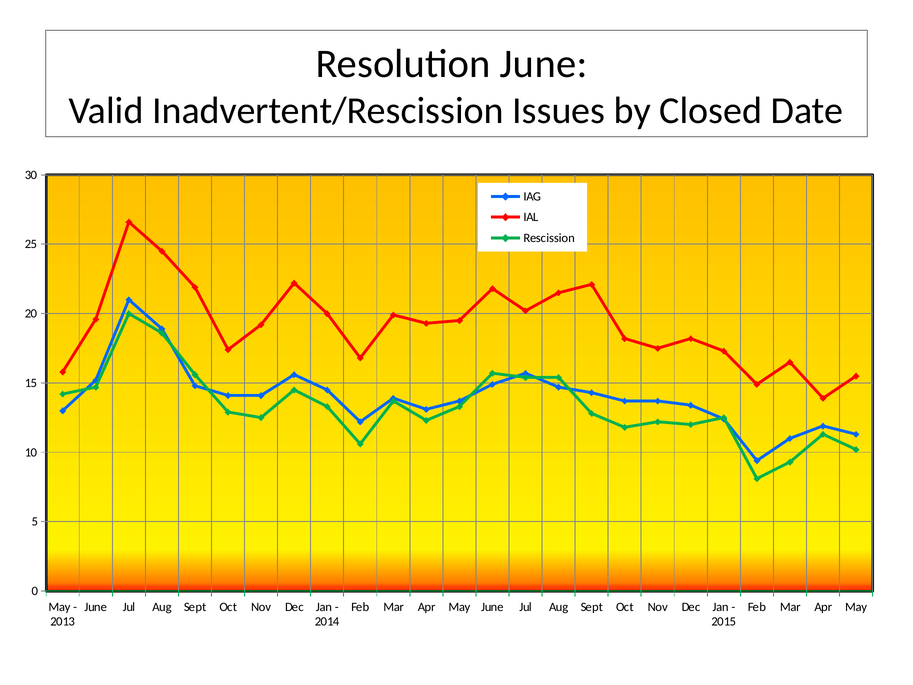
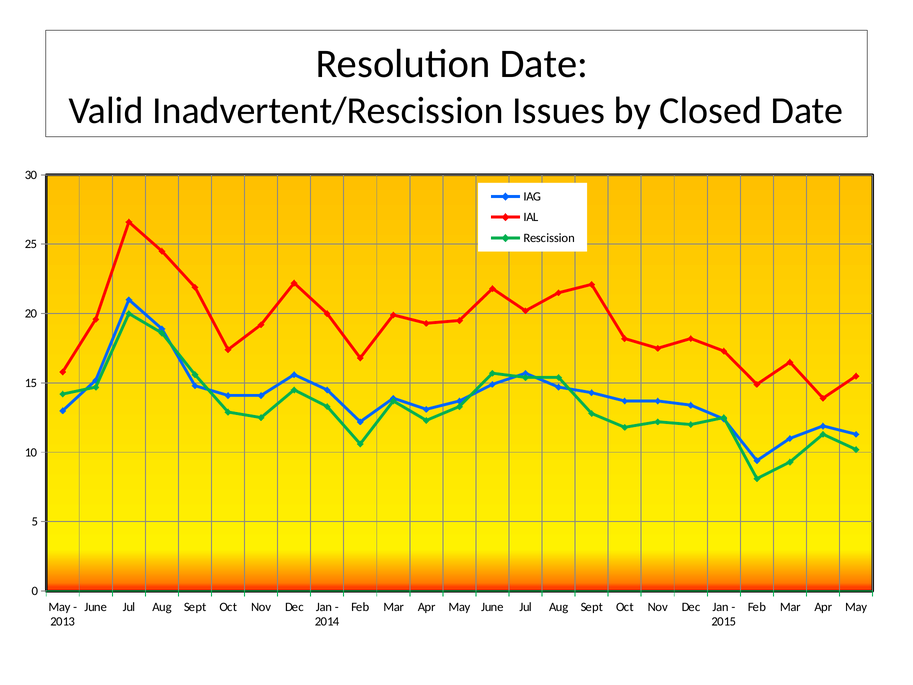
Resolution June: June -> Date
